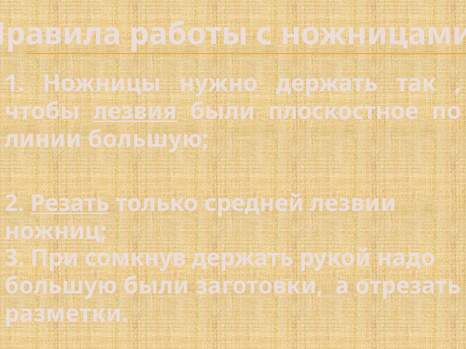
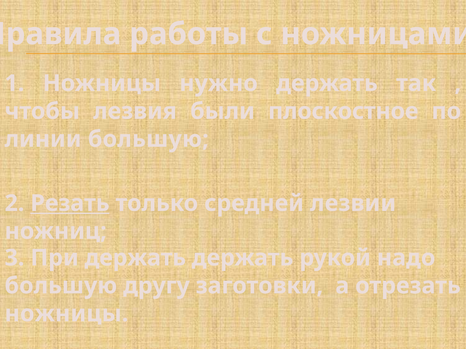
лезвия underline: present -> none
При сомкнув: сомкнув -> держать
большую были: были -> другу
разметки at (66, 314): разметки -> ножницы
